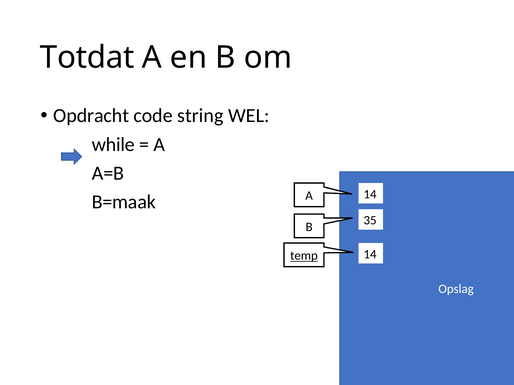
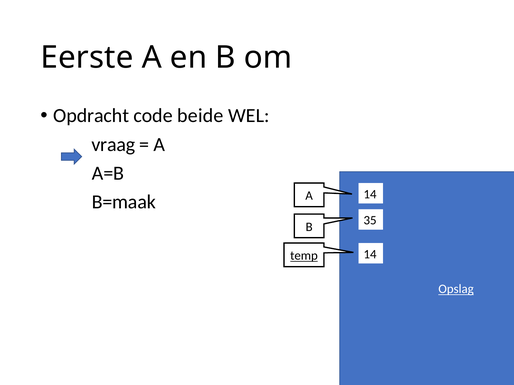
Totdat: Totdat -> Eerste
string: string -> beide
while: while -> vraag
Opslag underline: none -> present
